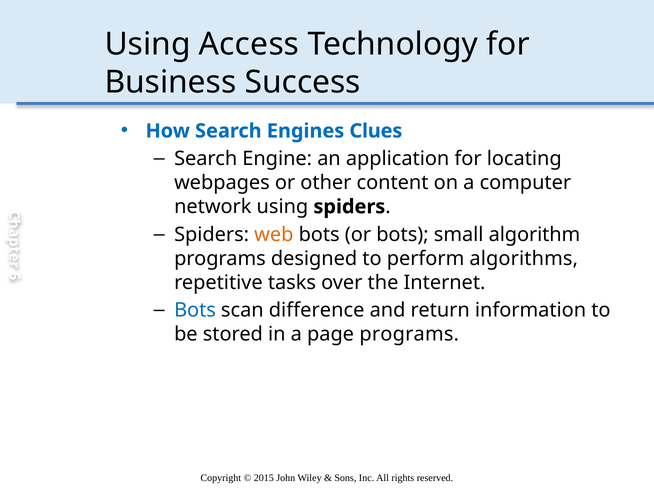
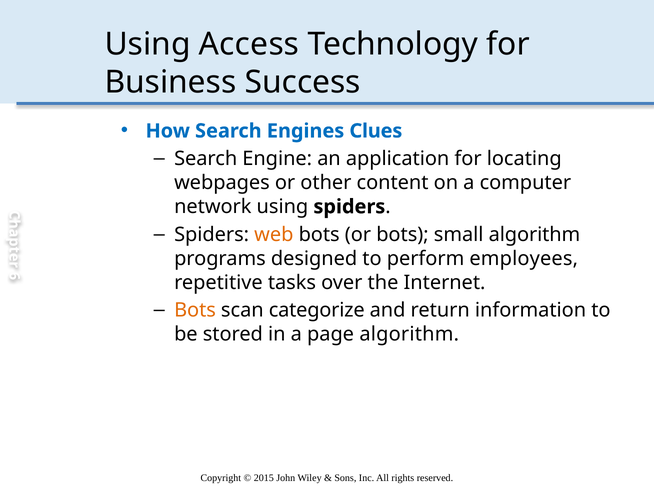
algorithms: algorithms -> employees
Bots at (195, 311) colour: blue -> orange
difference: difference -> categorize
page programs: programs -> algorithm
